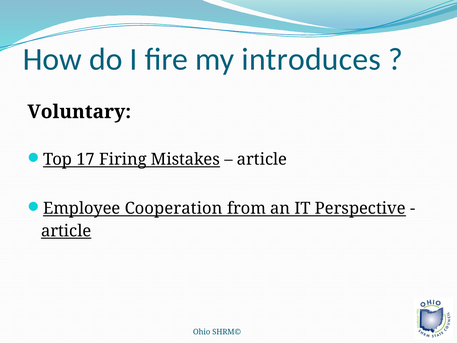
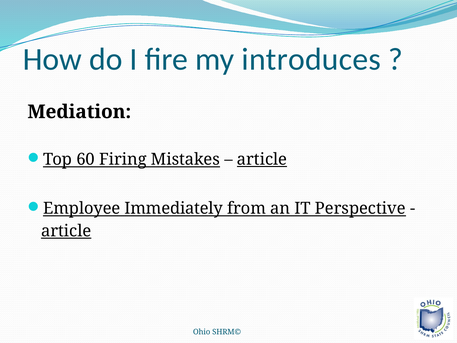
Voluntary: Voluntary -> Mediation
17: 17 -> 60
article at (262, 159) underline: none -> present
Cooperation: Cooperation -> Immediately
